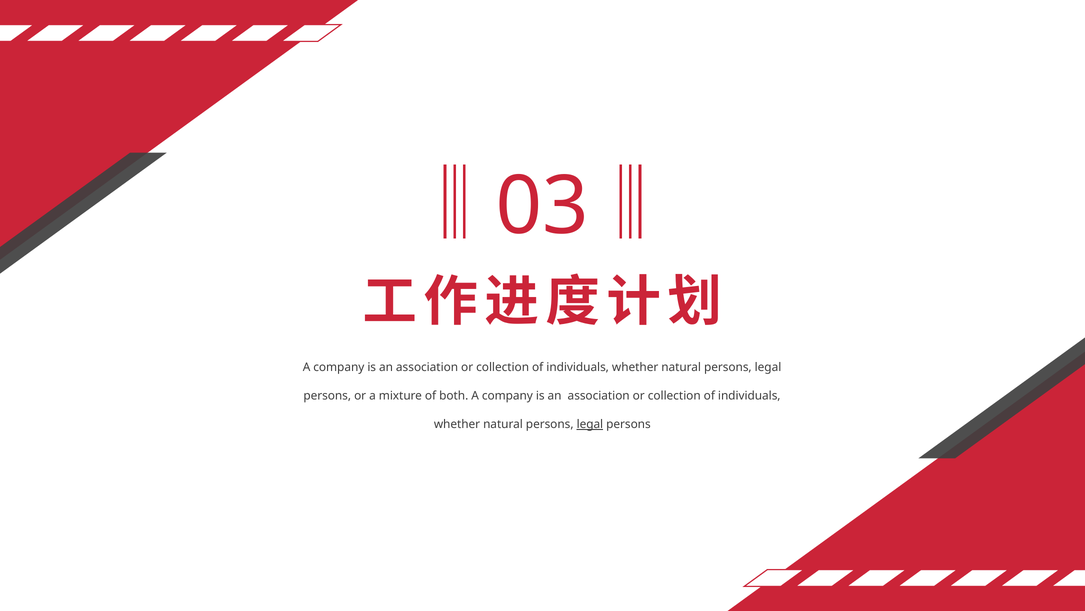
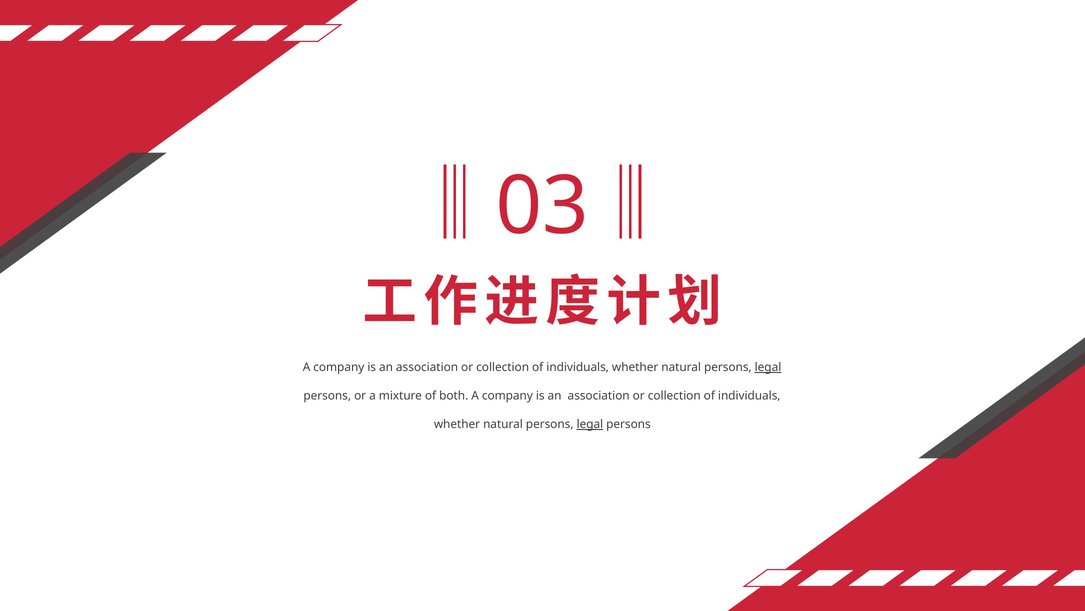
legal at (768, 367) underline: none -> present
